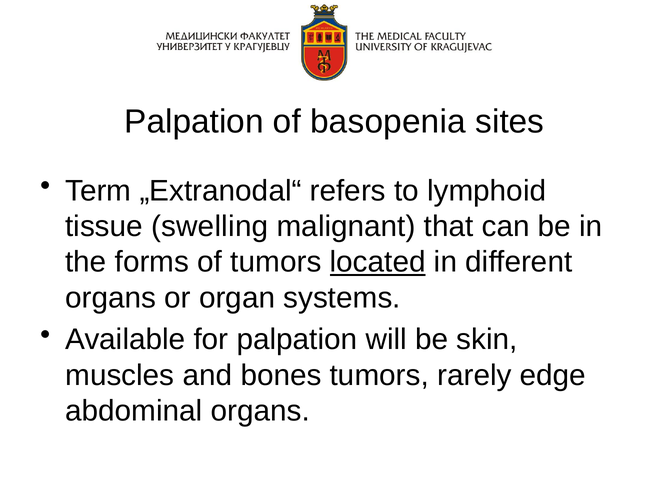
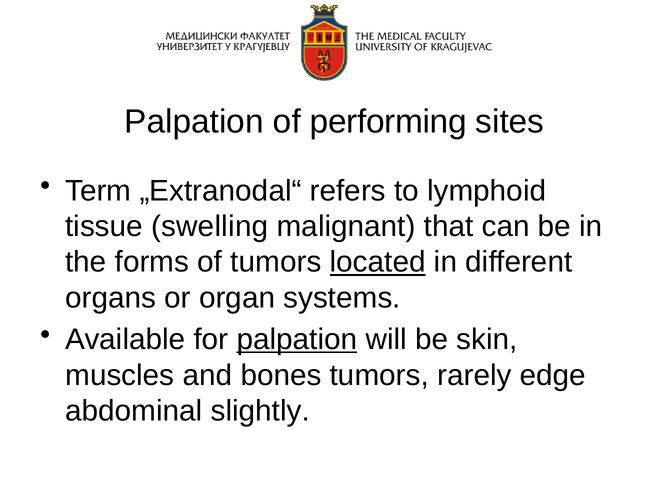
basopenia: basopenia -> performing
palpation at (297, 339) underline: none -> present
abdominal organs: organs -> slightly
